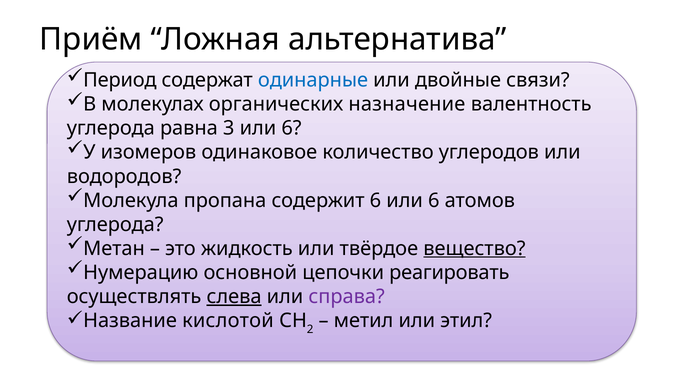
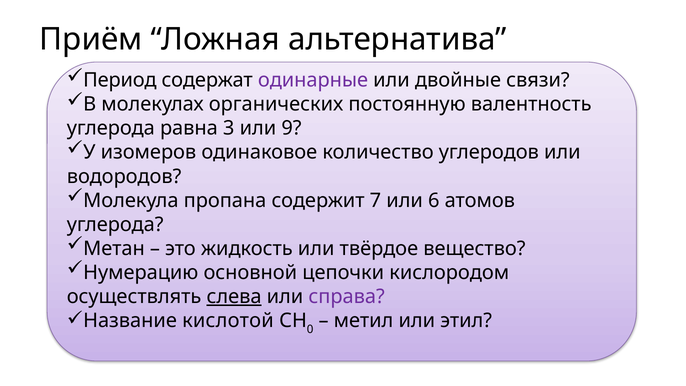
одинарные colour: blue -> purple
назначение: назначение -> постоянную
3 или 6: 6 -> 9
содержит 6: 6 -> 7
вещество underline: present -> none
реагировать: реагировать -> кислородом
2: 2 -> 0
